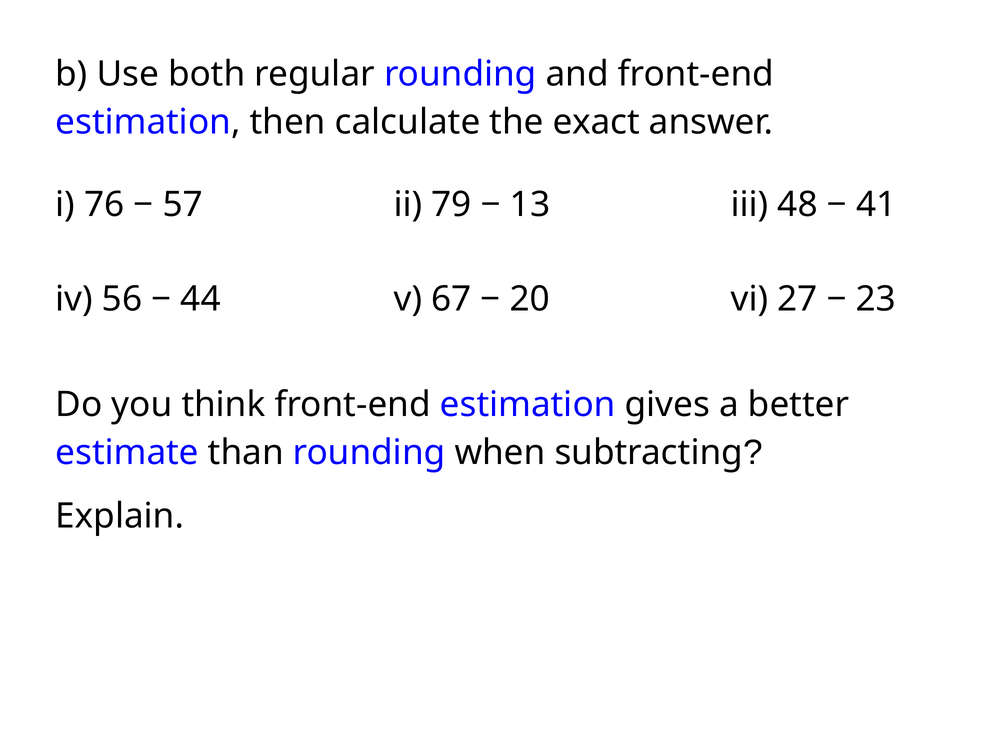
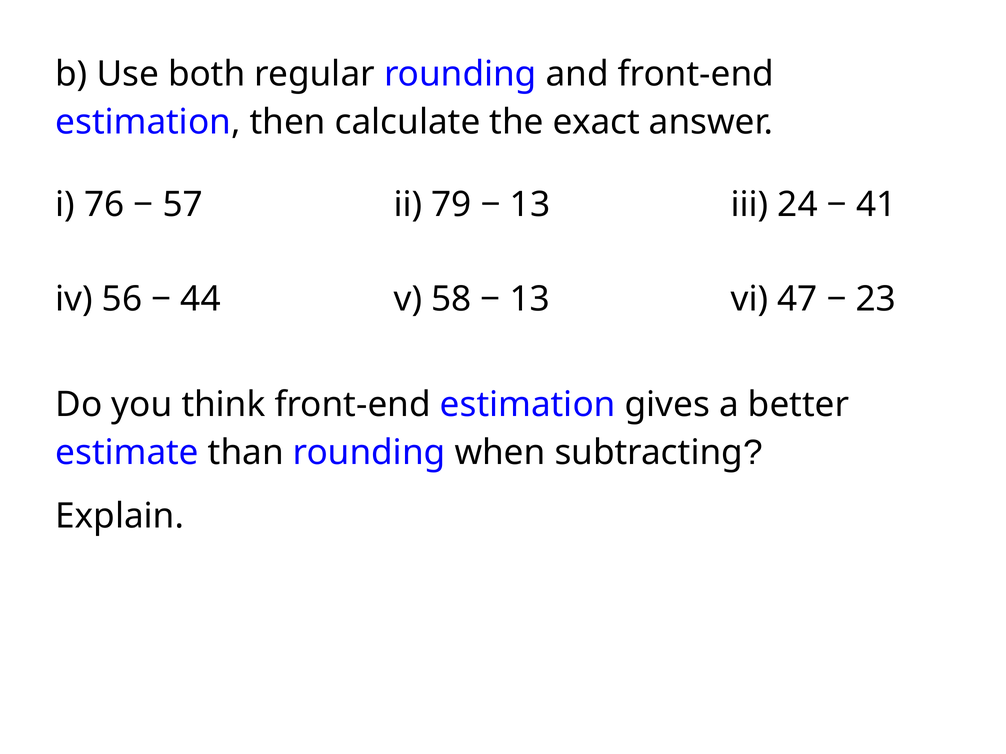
48: 48 -> 24
67: 67 -> 58
20 at (530, 299): 20 -> 13
27: 27 -> 47
